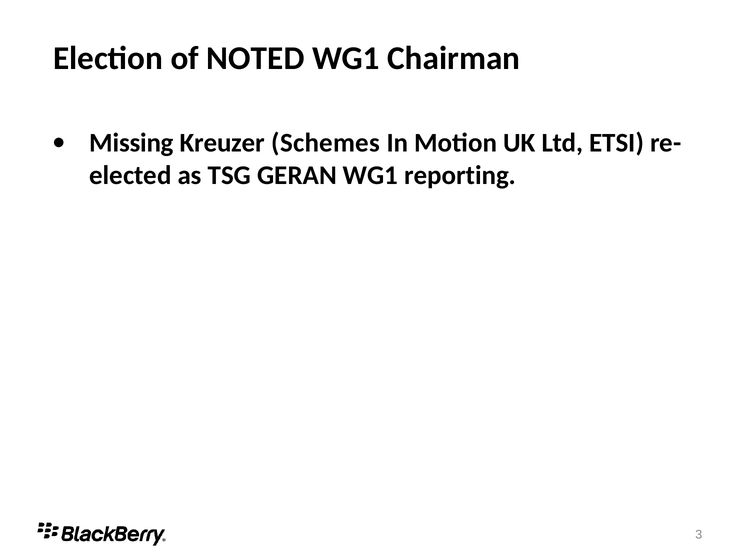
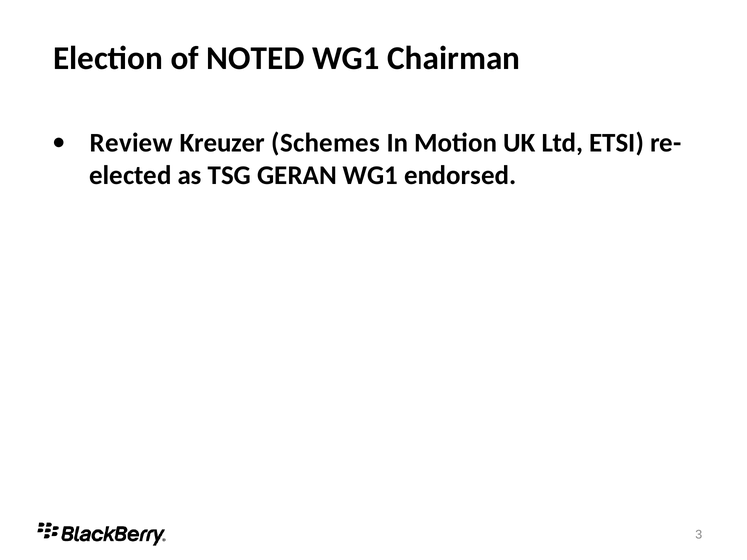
Missing: Missing -> Review
reporting: reporting -> endorsed
